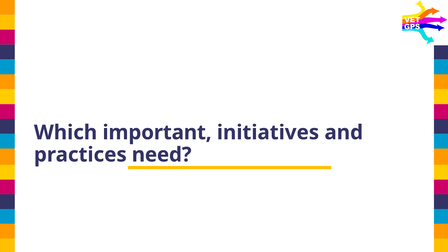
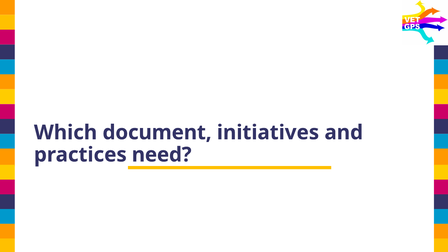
important: important -> document
